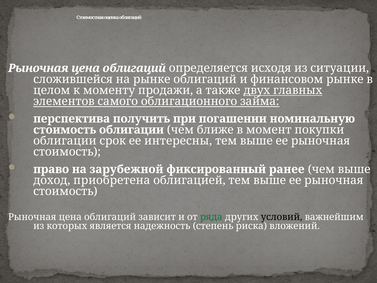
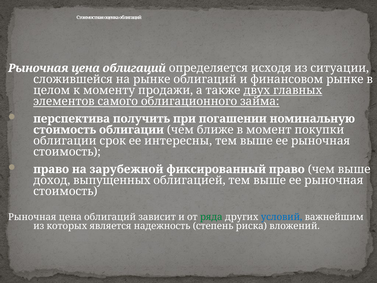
фиксированный ранее: ранее -> право
приобретена: приобретена -> выпущенных
условий colour: black -> blue
